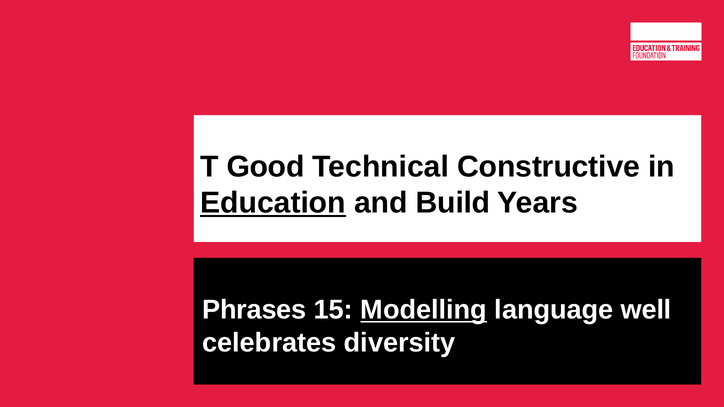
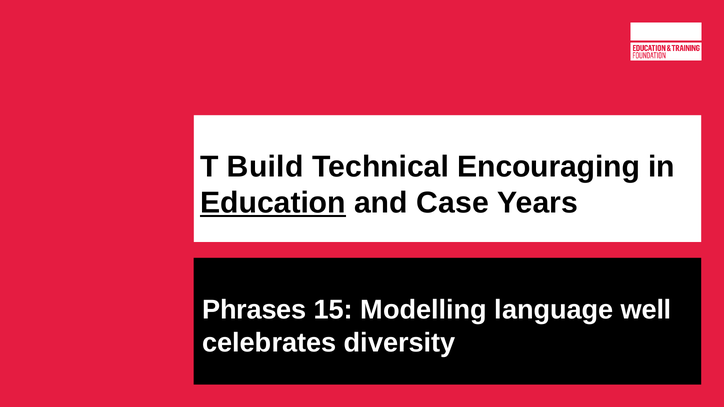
Good: Good -> Build
Constructive: Constructive -> Encouraging
Build: Build -> Case
Modelling underline: present -> none
